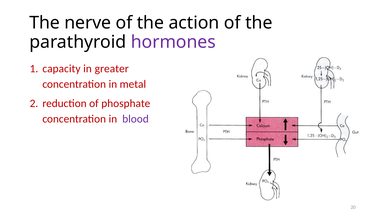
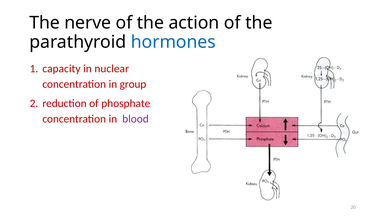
hormones colour: purple -> blue
greater: greater -> nuclear
metal: metal -> group
